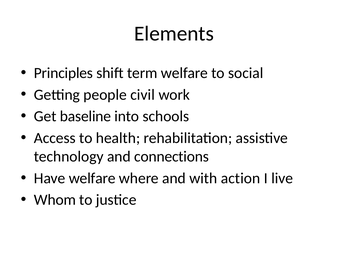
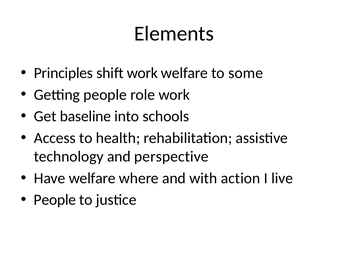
shift term: term -> work
social: social -> some
civil: civil -> role
connections: connections -> perspective
Whom at (55, 200): Whom -> People
